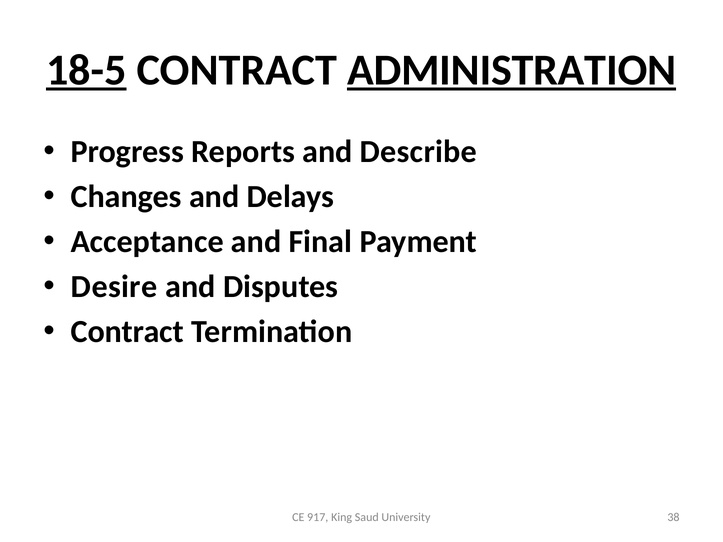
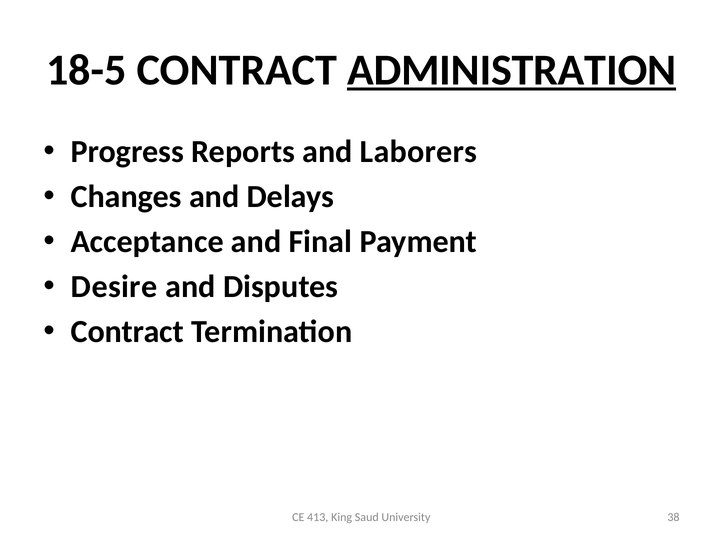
18-5 underline: present -> none
Describe: Describe -> Laborers
917: 917 -> 413
